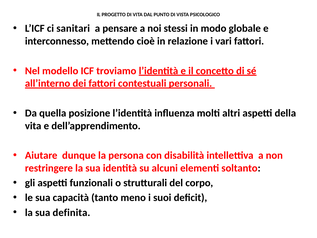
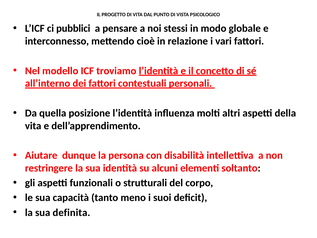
sanitari: sanitari -> pubblici
